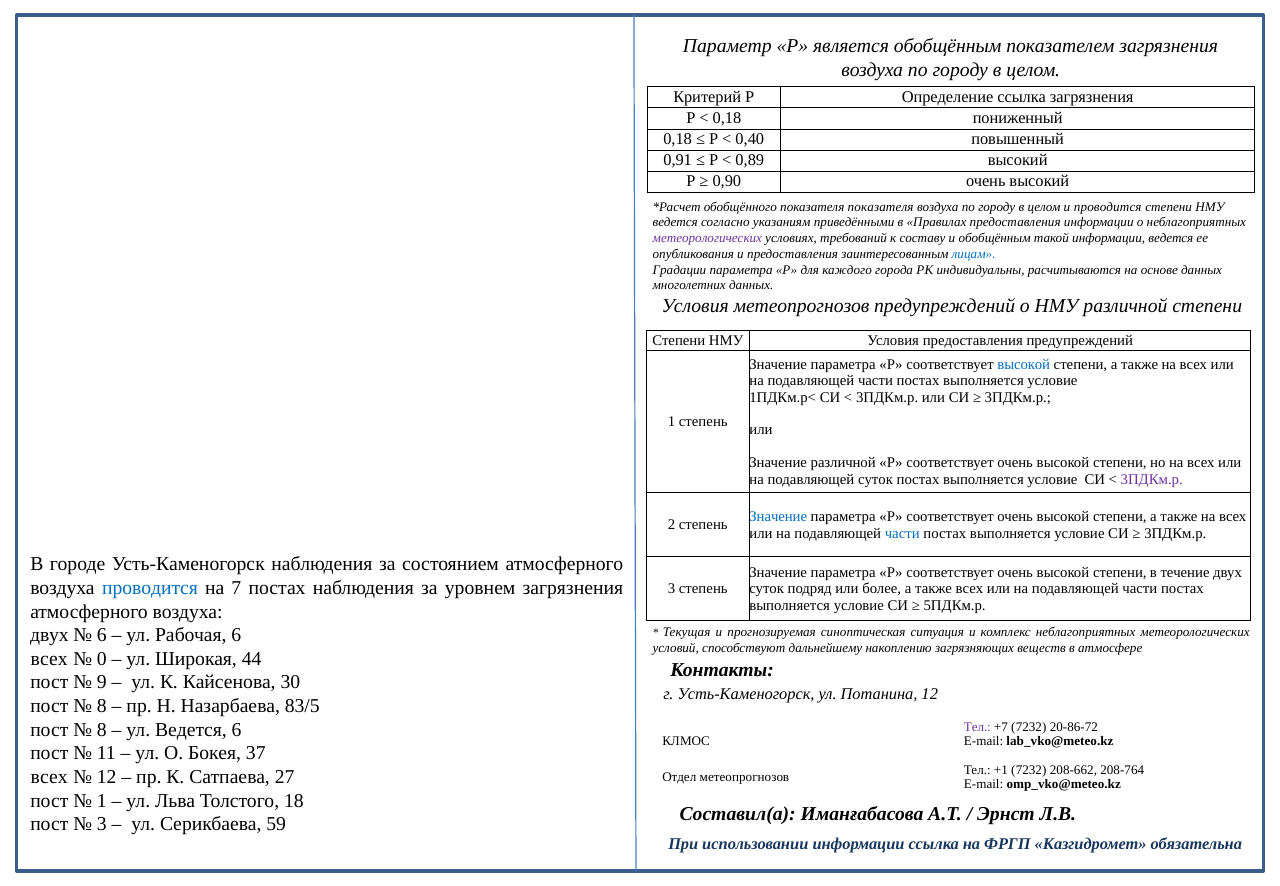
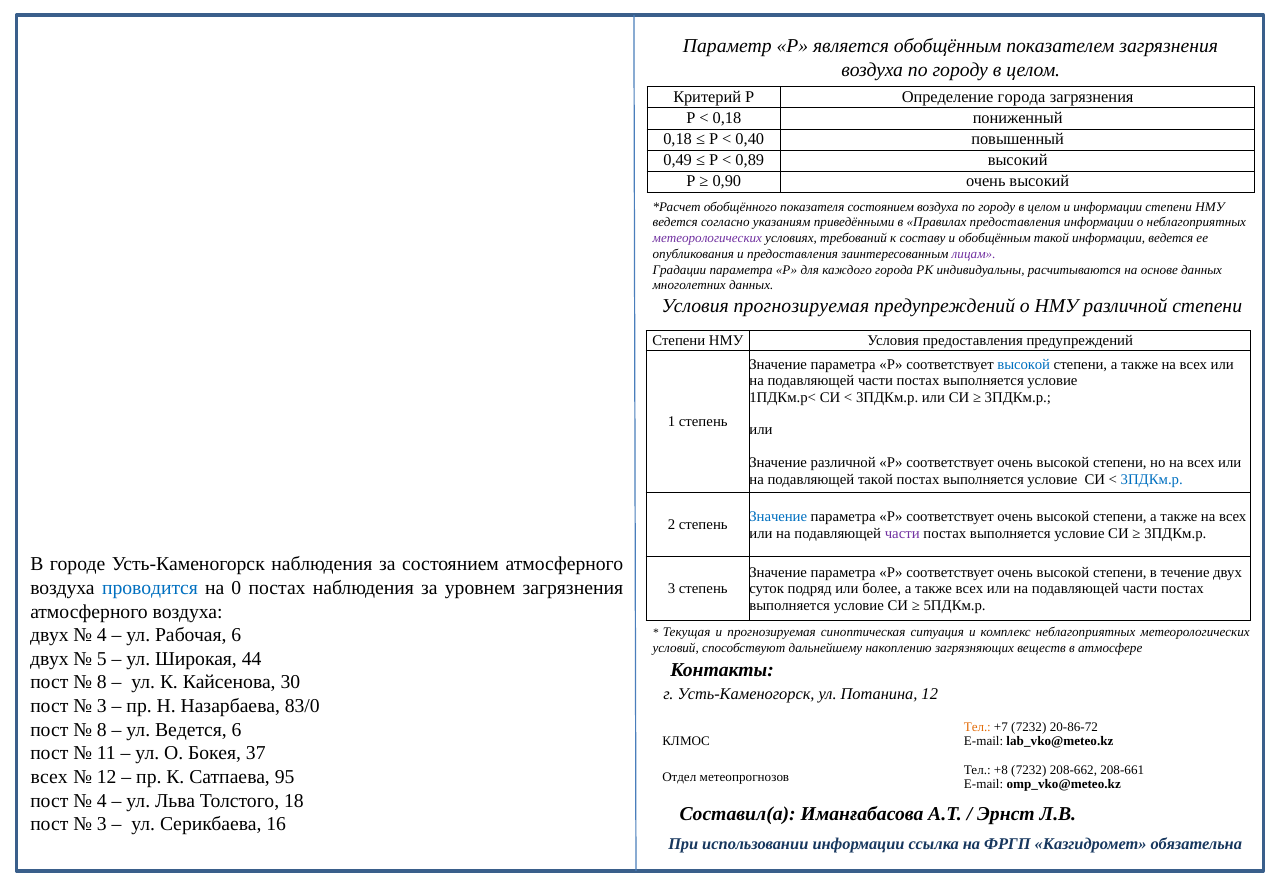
Определение ссылка: ссылка -> города
0,91: 0,91 -> 0,49
показателя показателя: показателя -> состоянием
и проводится: проводится -> информации
лицам colour: blue -> purple
Условия метеопрогнозов: метеопрогнозов -> прогнозируемая
подавляющей суток: суток -> такой
3ПДКм.р at (1152, 479) colour: purple -> blue
части at (902, 533) colour: blue -> purple
7: 7 -> 0
6 at (102, 635): 6 -> 4
всех at (49, 659): всех -> двух
0: 0 -> 5
9 at (102, 683): 9 -> 8
8 at (102, 706): 8 -> 3
83/5: 83/5 -> 83/0
Тел at (977, 727) colour: purple -> orange
+1: +1 -> +8
208-764: 208-764 -> 208-661
27: 27 -> 95
1 at (102, 801): 1 -> 4
59: 59 -> 16
